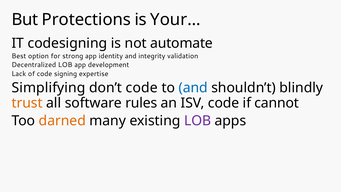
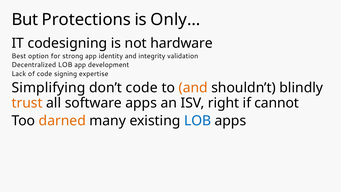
Your…: Your… -> Only…
automate: automate -> hardware
and at (193, 88) colour: blue -> orange
software rules: rules -> apps
ISV code: code -> right
LOB at (198, 121) colour: purple -> blue
